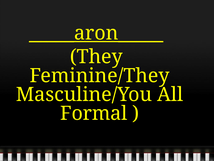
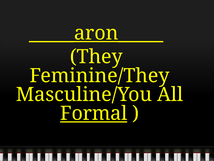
Formal underline: none -> present
